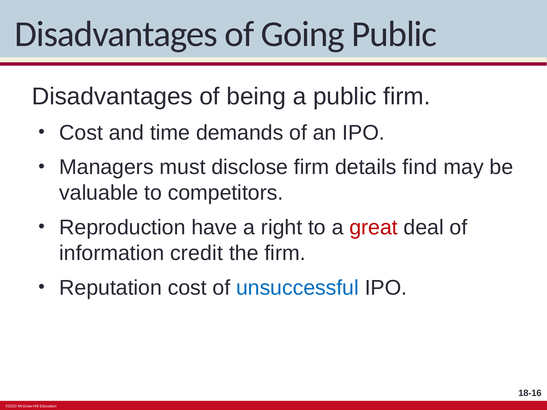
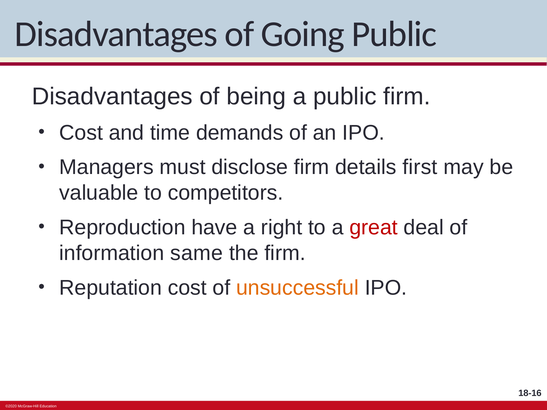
find: find -> first
credit: credit -> same
unsuccessful colour: blue -> orange
